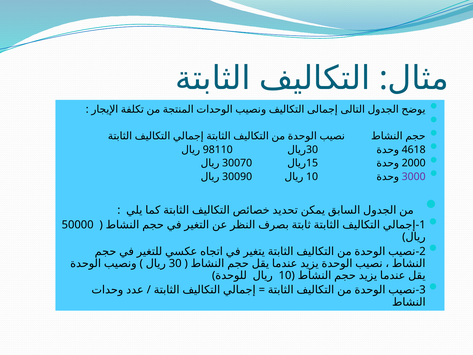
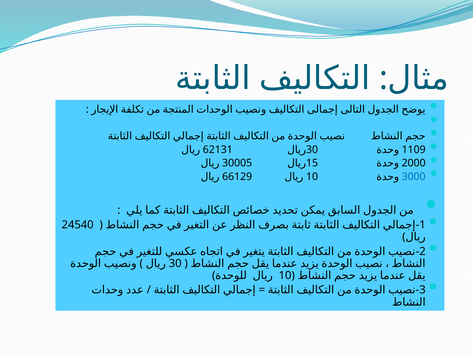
98110: 98110 -> 62131
4618: 4618 -> 1109
30070: 30070 -> 30005
30090: 30090 -> 66129
3000 colour: purple -> blue
50000: 50000 -> 24540
